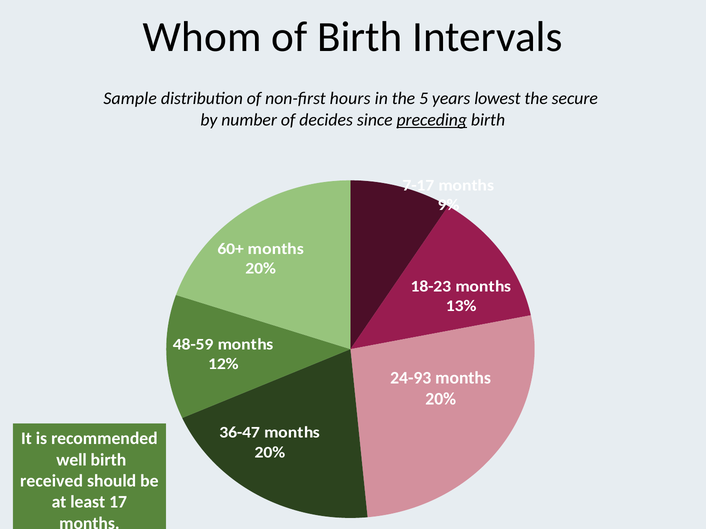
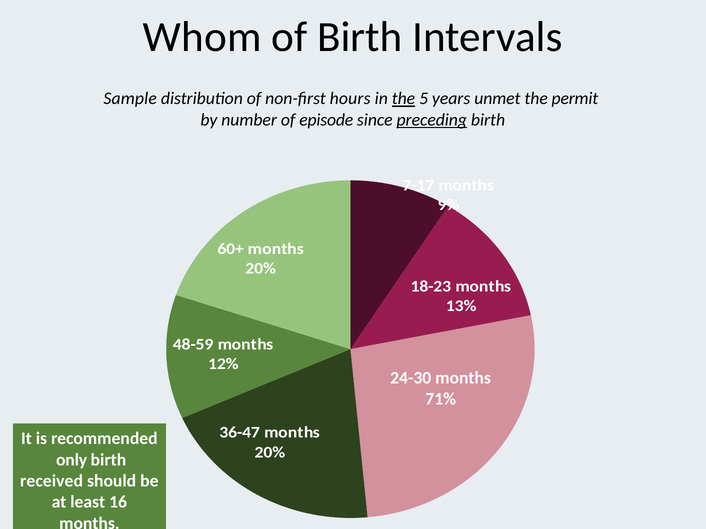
the at (403, 99) underline: none -> present
lowest: lowest -> unmet
secure: secure -> permit
decides: decides -> episode
24-93: 24-93 -> 24-30
20% at (441, 399): 20% -> 71%
well: well -> only
17: 17 -> 16
